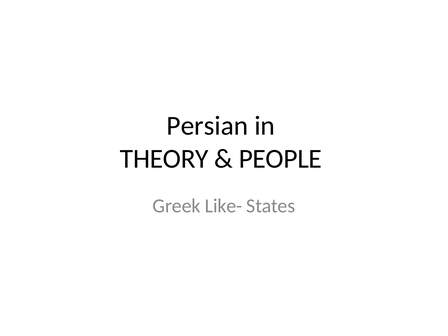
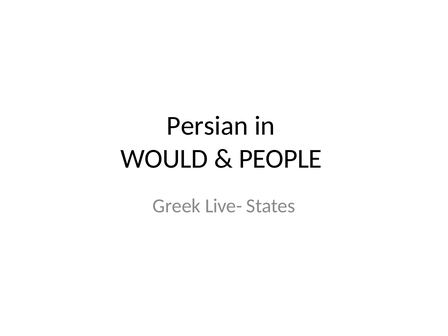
THEORY: THEORY -> WOULD
Like-: Like- -> Live-
